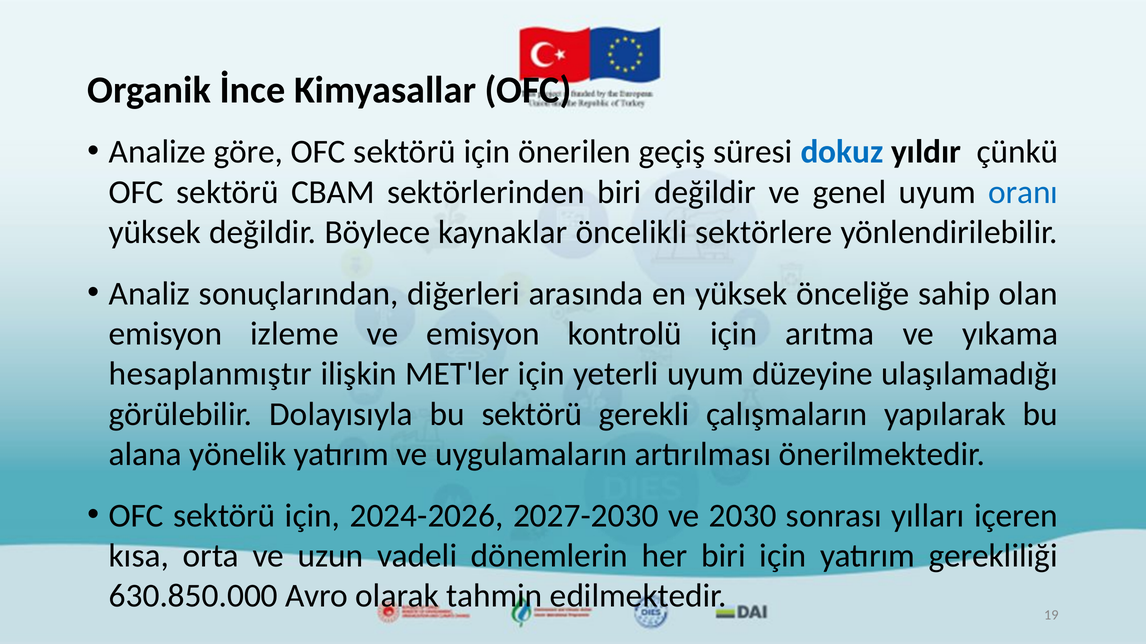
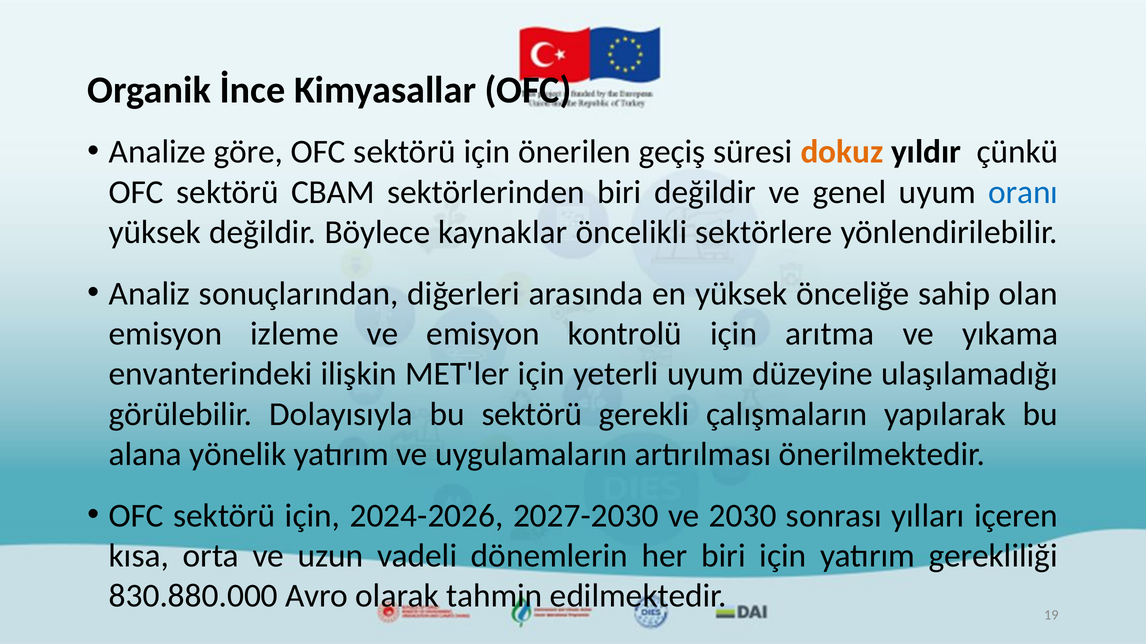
dokuz colour: blue -> orange
hesaplanmıştır: hesaplanmıştır -> envanterindeki
630.850.000: 630.850.000 -> 830.880.000
